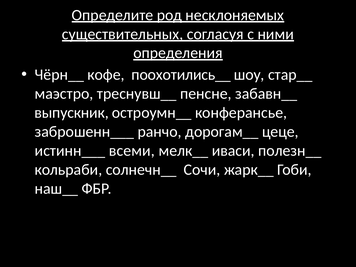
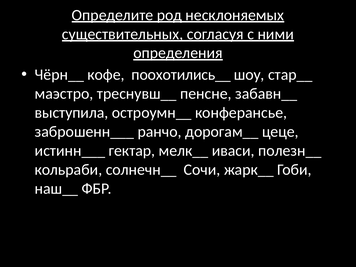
выпускник: выпускник -> выступила
всеми: всеми -> гектар
